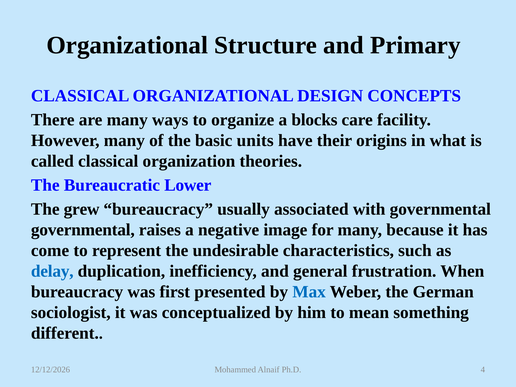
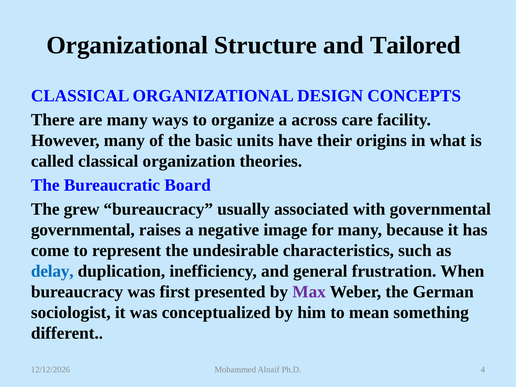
Primary: Primary -> Tailored
blocks: blocks -> across
Lower: Lower -> Board
Max colour: blue -> purple
